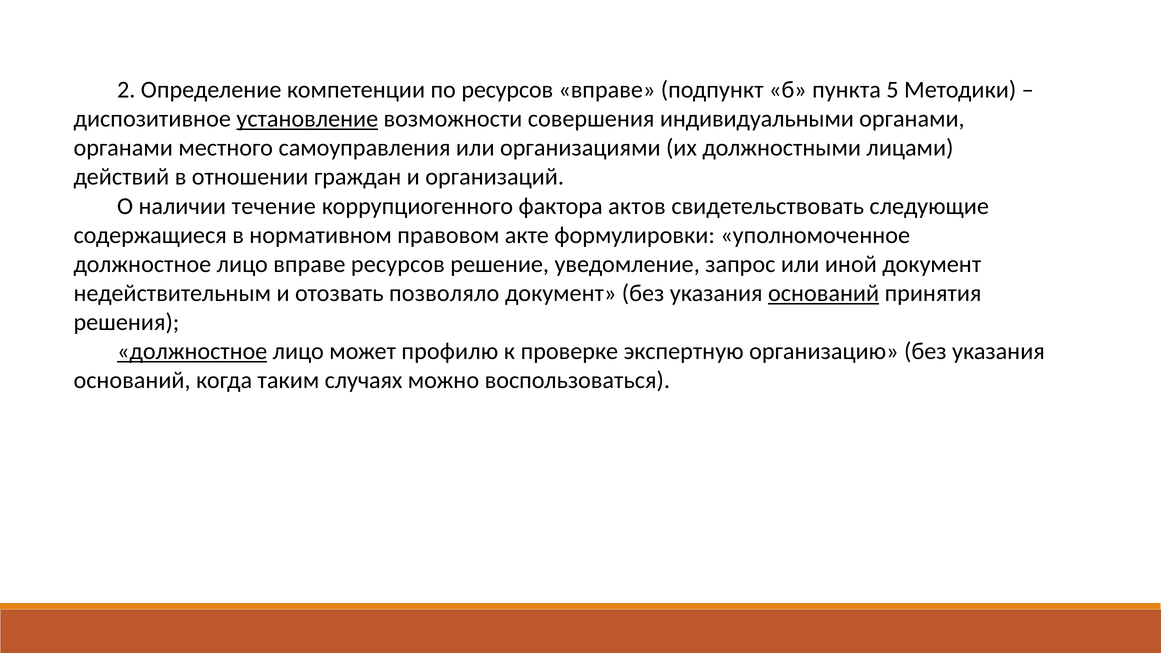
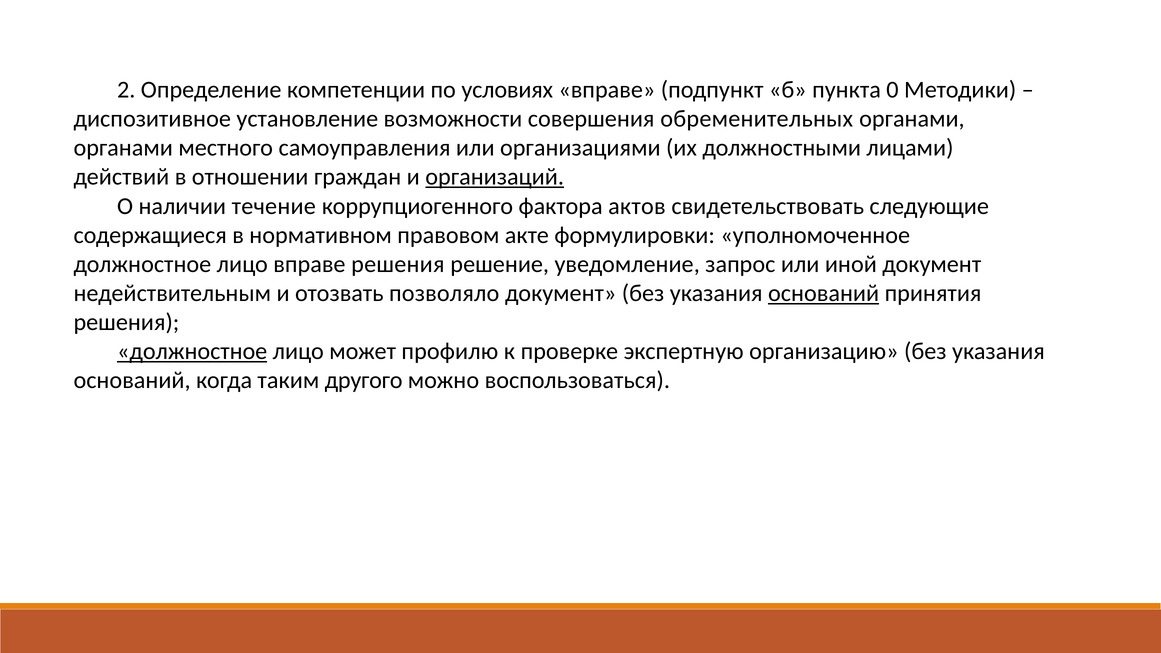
по ресурсов: ресурсов -> условиях
5: 5 -> 0
установление underline: present -> none
индивидуальными: индивидуальными -> обременительных
организаций underline: none -> present
вправе ресурсов: ресурсов -> решения
случаях: случаях -> другого
